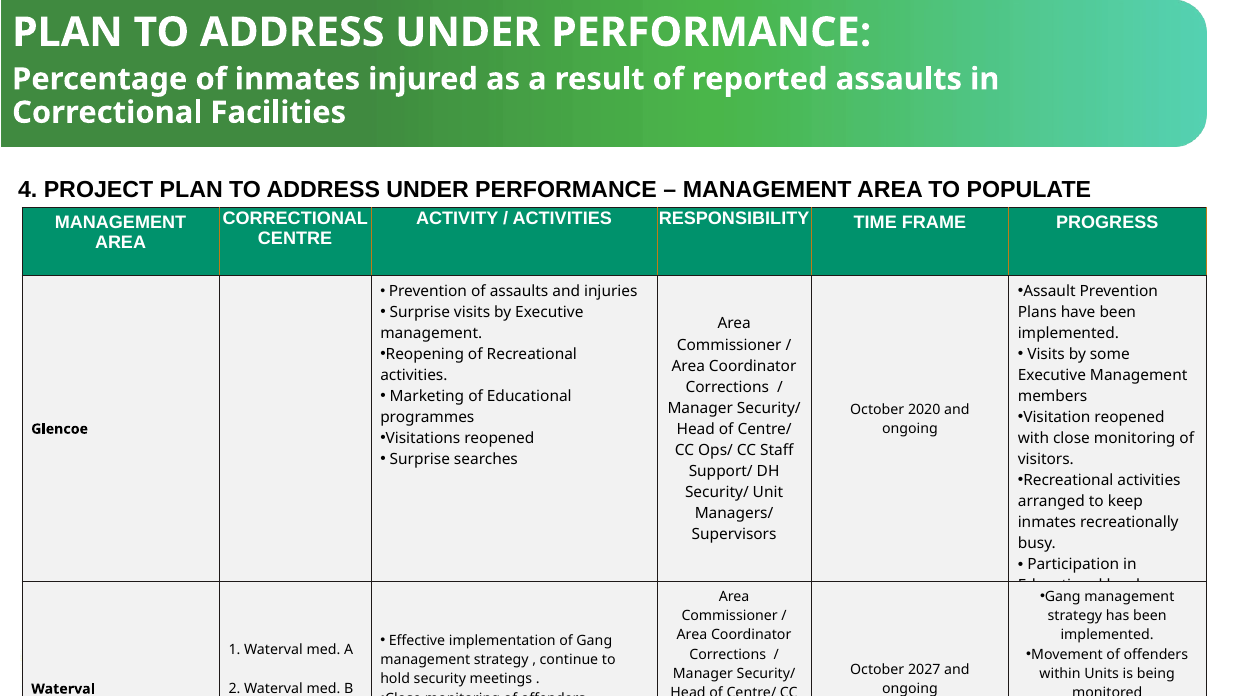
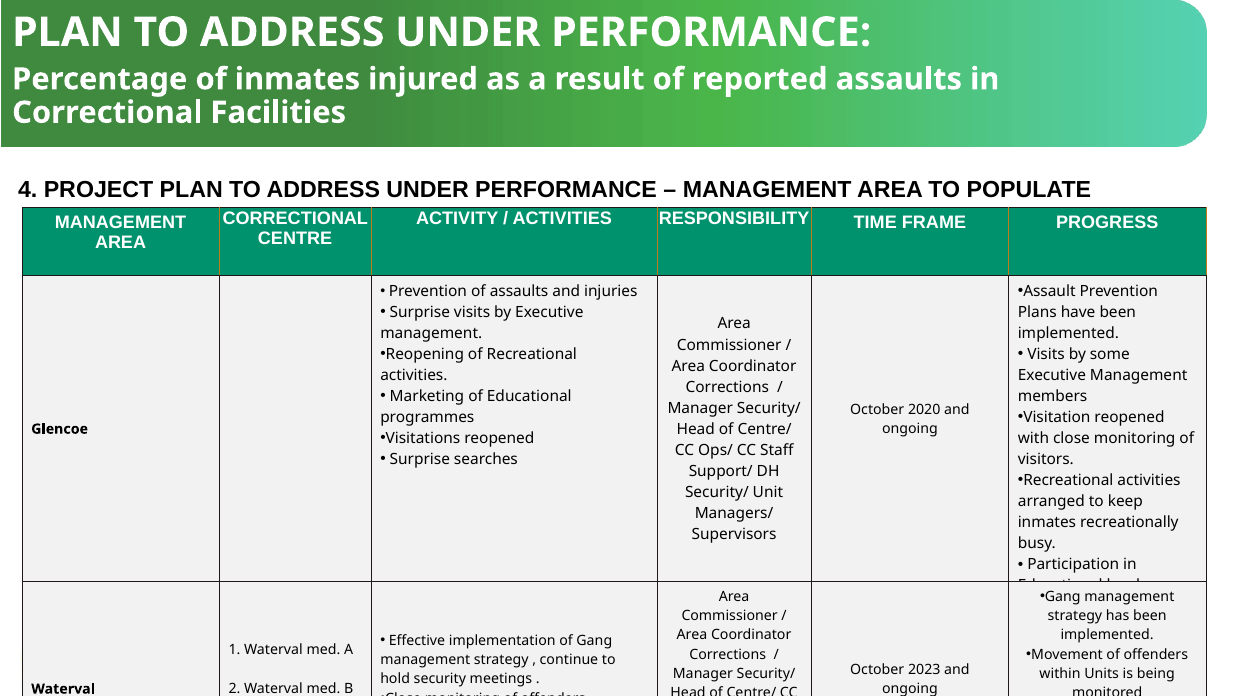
2027: 2027 -> 2023
